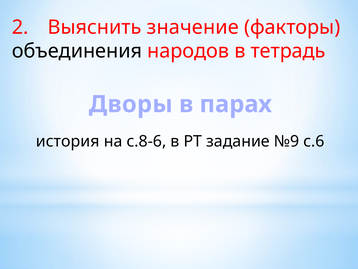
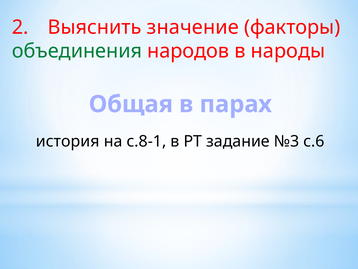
объединения colour: black -> green
тетрадь: тетрадь -> народы
Дворы: Дворы -> Общая
с.8-6: с.8-6 -> с.8-1
№9: №9 -> №3
